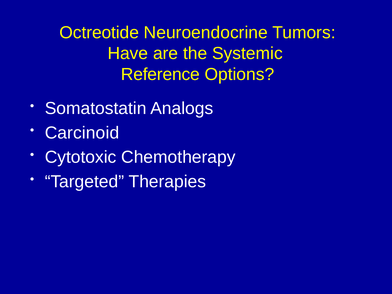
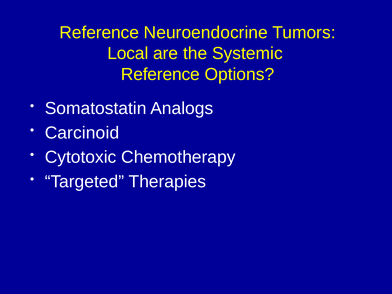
Octreotide at (99, 33): Octreotide -> Reference
Have: Have -> Local
